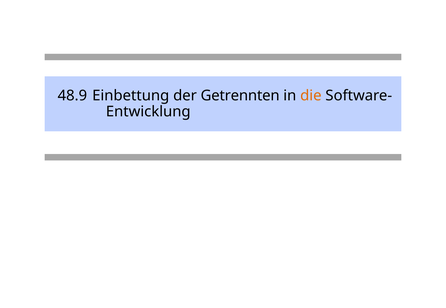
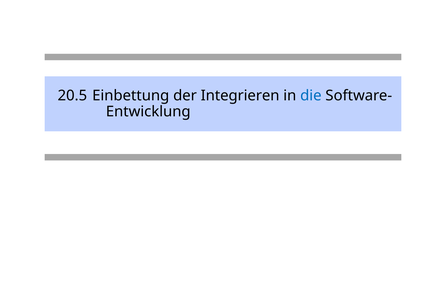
48.9: 48.9 -> 20.5
Getrennten: Getrennten -> Integrieren
die colour: orange -> blue
